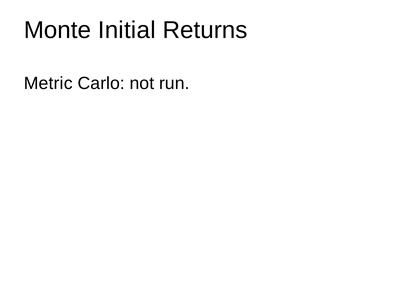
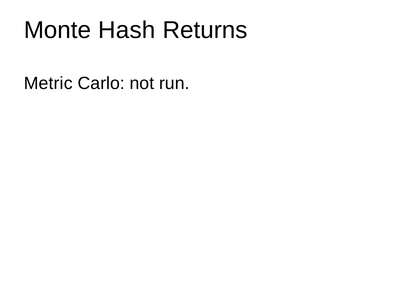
Initial: Initial -> Hash
